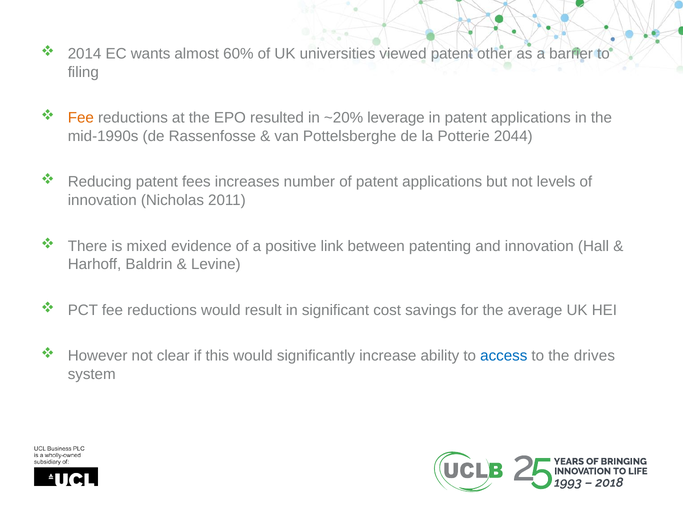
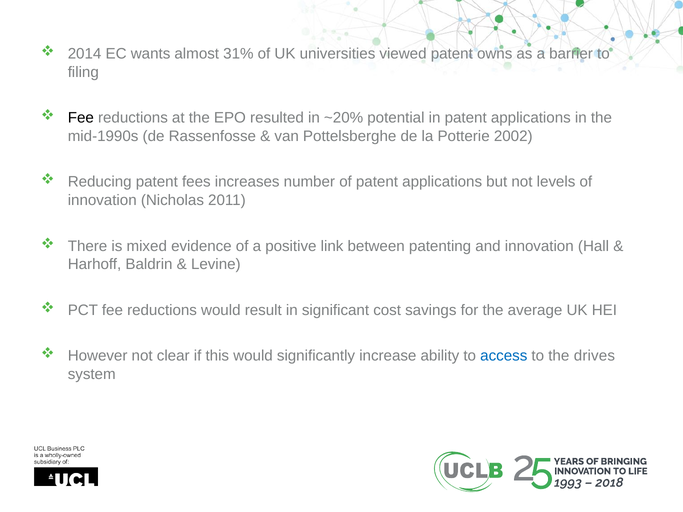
60%: 60% -> 31%
other: other -> owns
Fee at (81, 118) colour: orange -> black
leverage: leverage -> potential
2044: 2044 -> 2002
